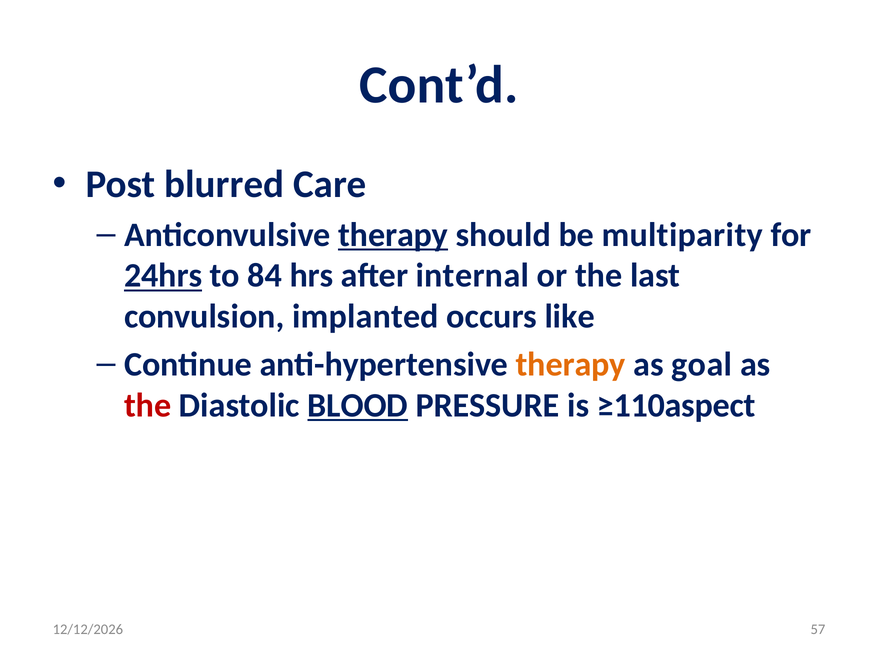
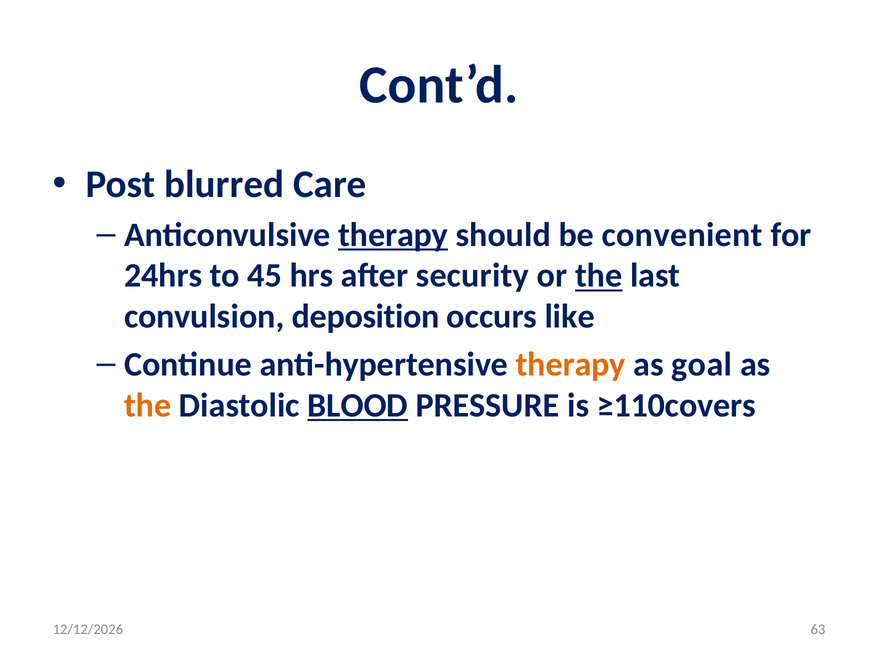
multiparity: multiparity -> convenient
24hrs underline: present -> none
84: 84 -> 45
internal: internal -> security
the at (599, 275) underline: none -> present
implanted: implanted -> deposition
the at (148, 405) colour: red -> orange
≥110aspect: ≥110aspect -> ≥110covers
57: 57 -> 63
